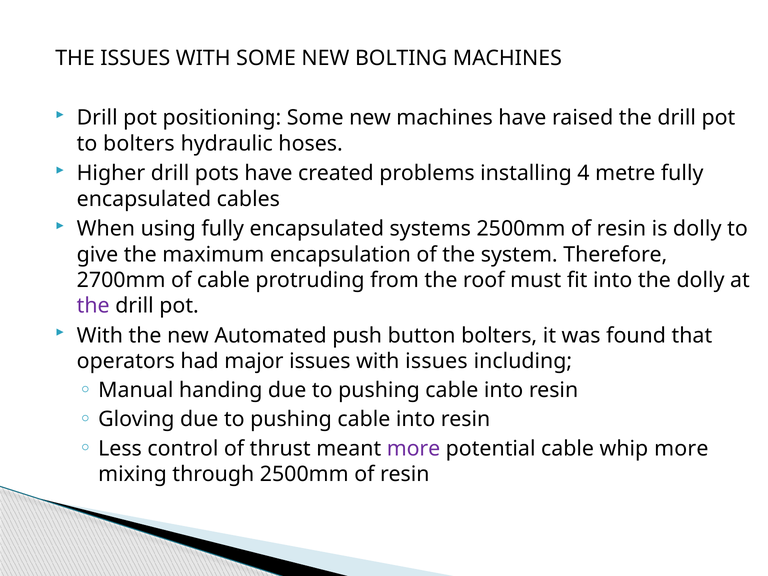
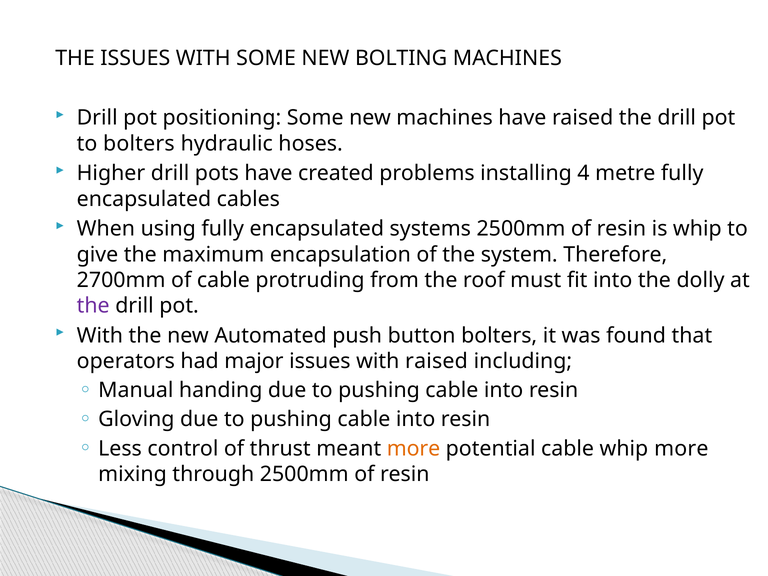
is dolly: dolly -> whip
with issues: issues -> raised
more at (413, 448) colour: purple -> orange
